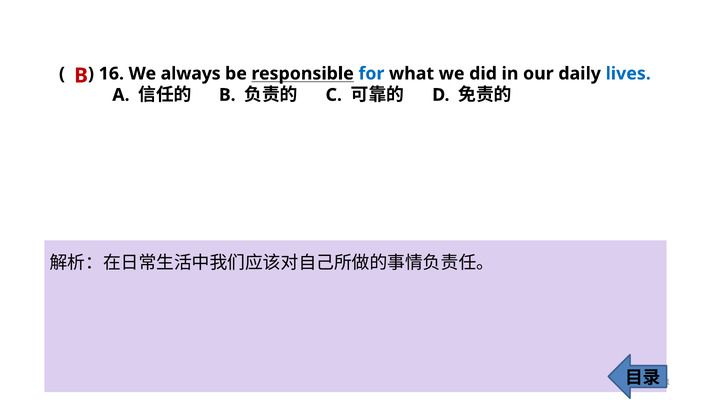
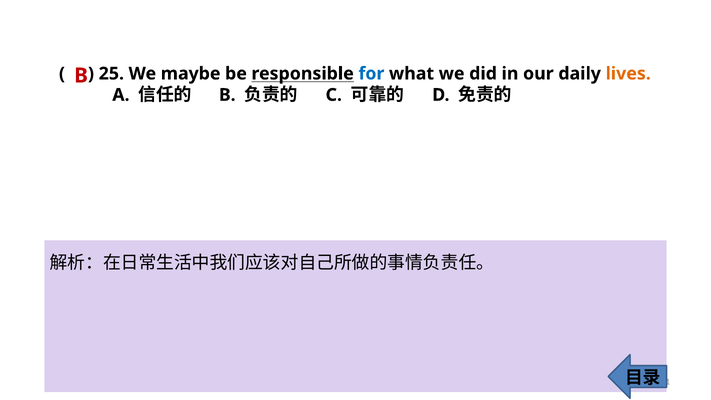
16: 16 -> 25
always: always -> maybe
lives colour: blue -> orange
